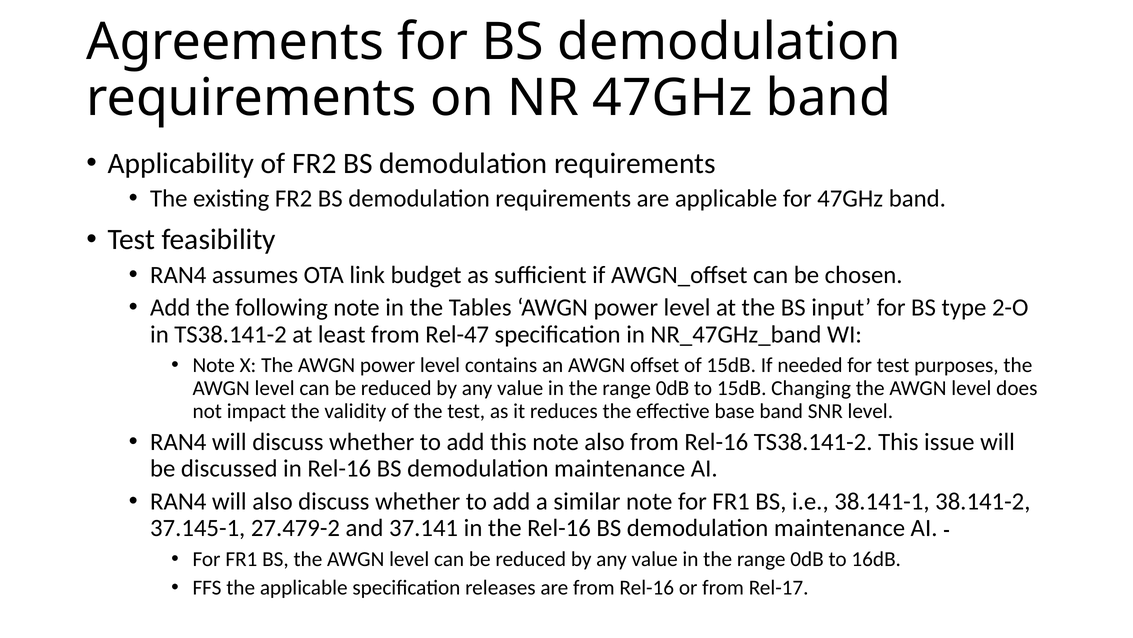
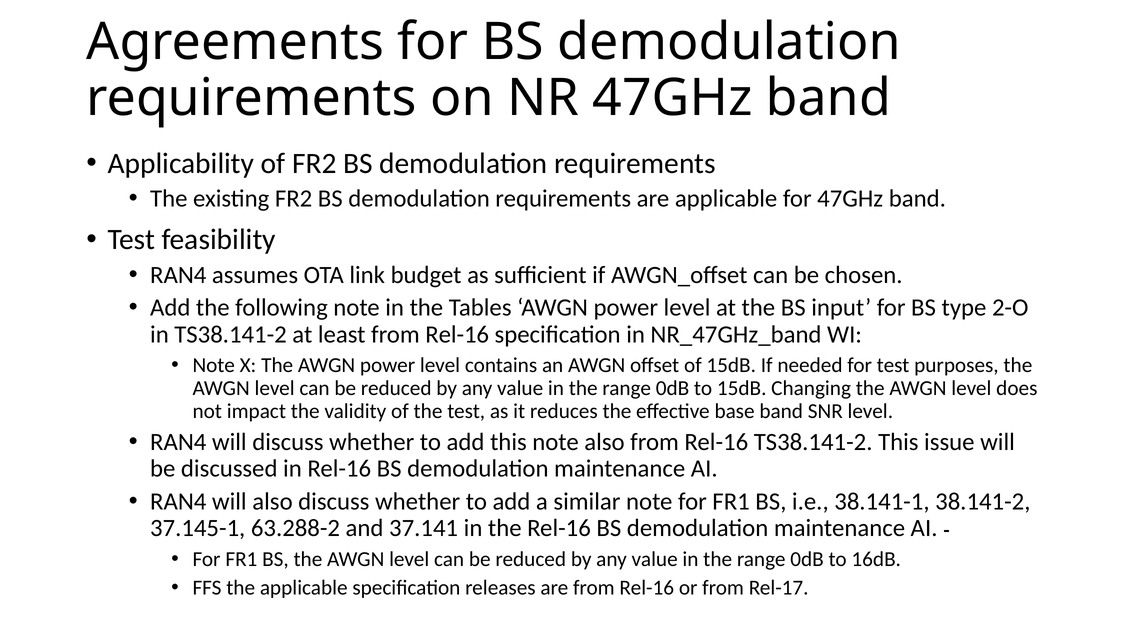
least from Rel-47: Rel-47 -> Rel-16
27.479-2: 27.479-2 -> 63.288-2
